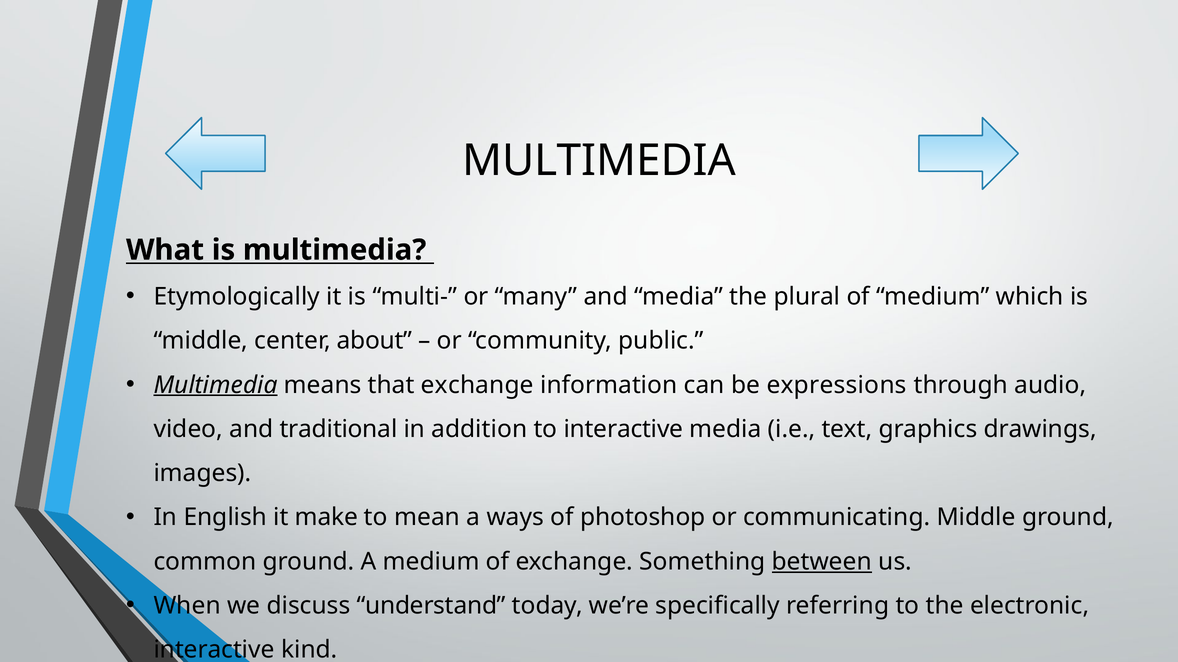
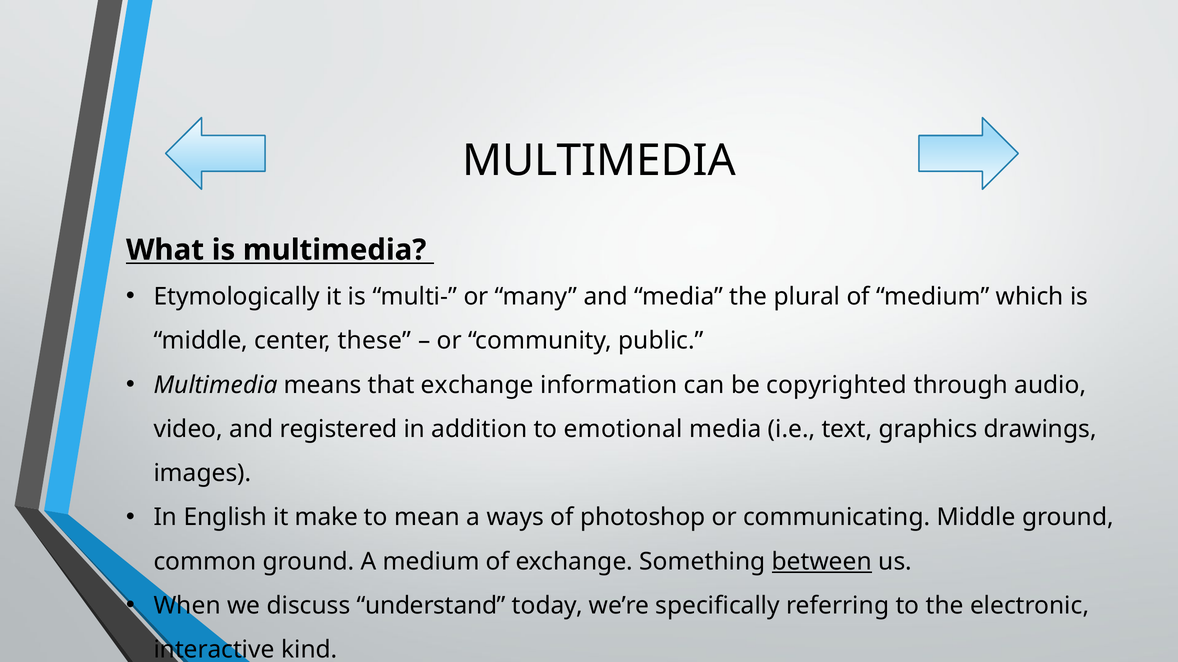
about: about -> these
Multimedia at (216, 385) underline: present -> none
expressions: expressions -> copyrighted
traditional: traditional -> registered
to interactive: interactive -> emotional
